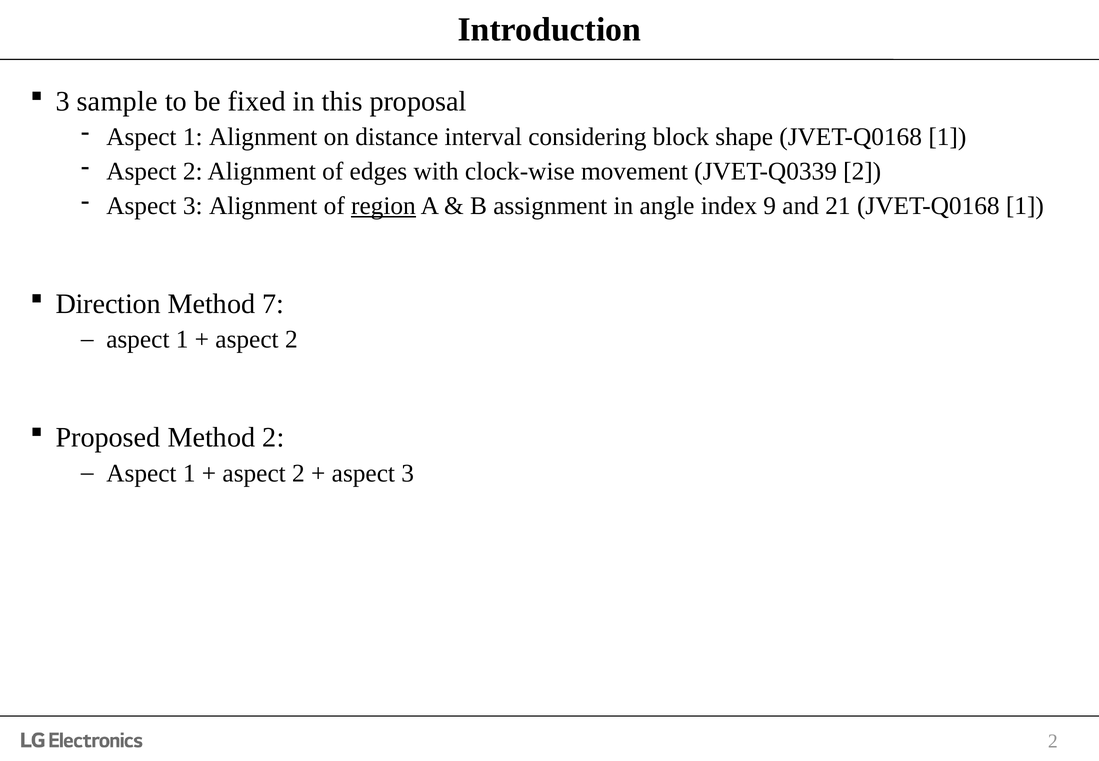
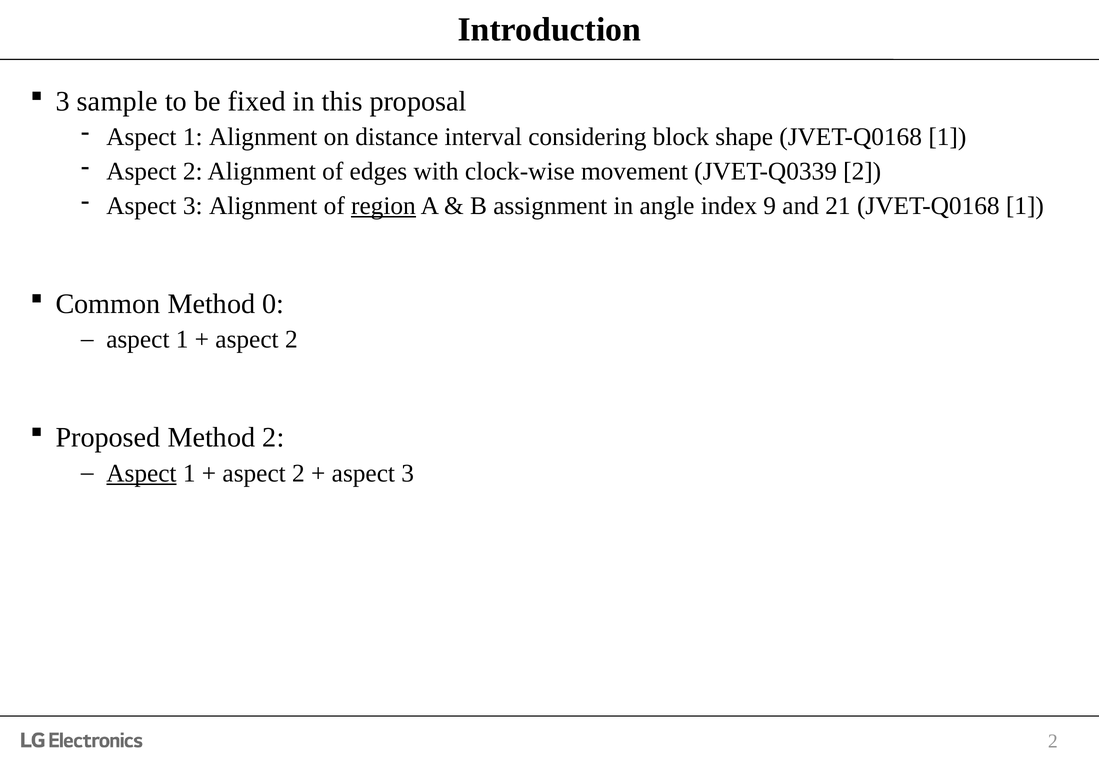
Direction: Direction -> Common
7: 7 -> 0
Aspect at (141, 473) underline: none -> present
